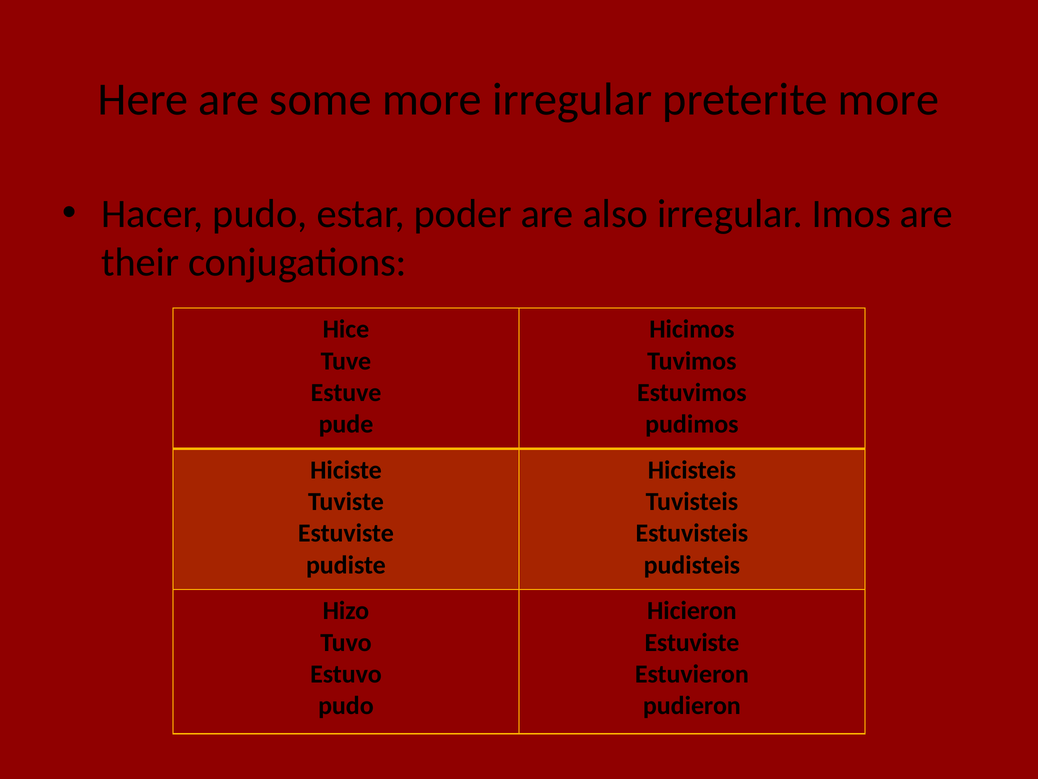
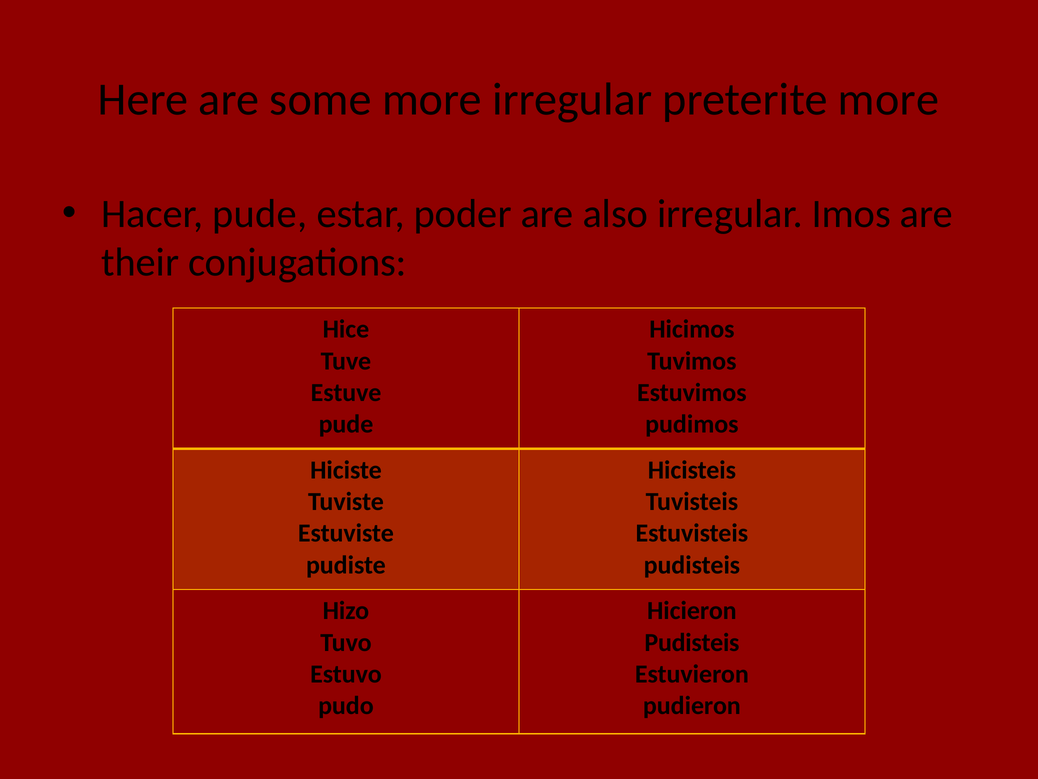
Hacer pudo: pudo -> pude
Estuviste at (692, 642): Estuviste -> Pudisteis
